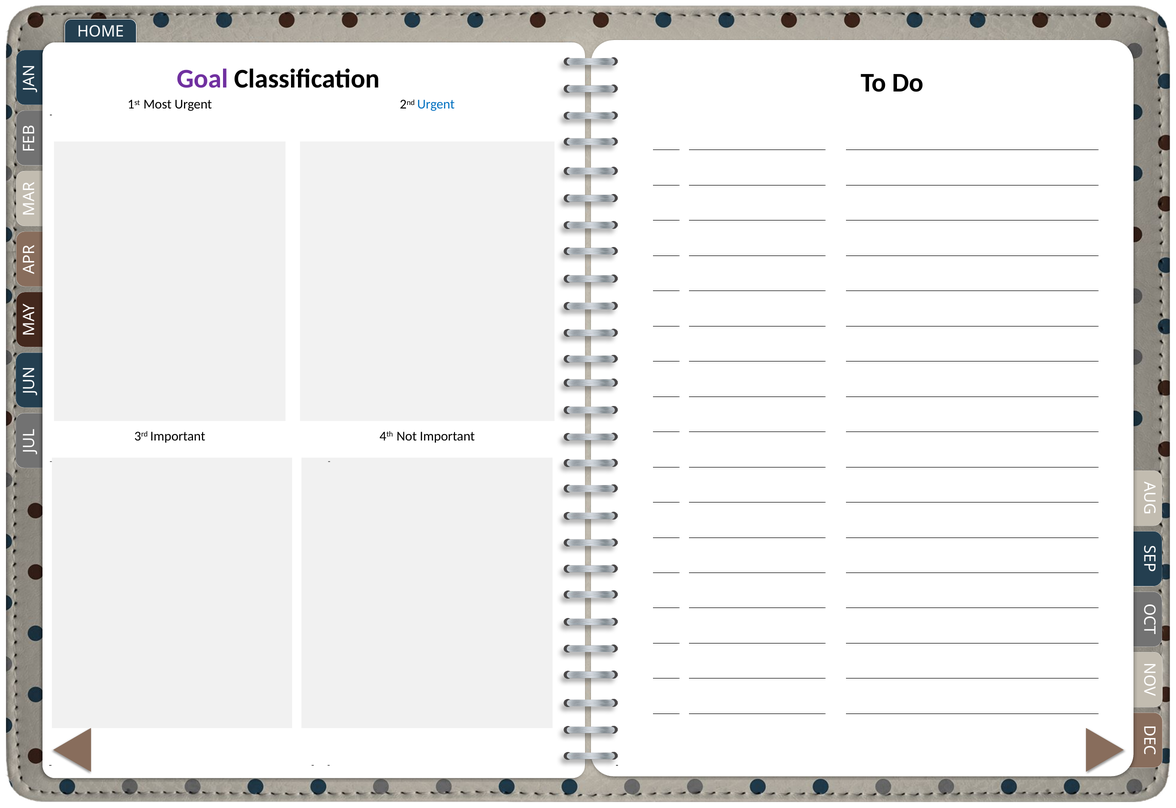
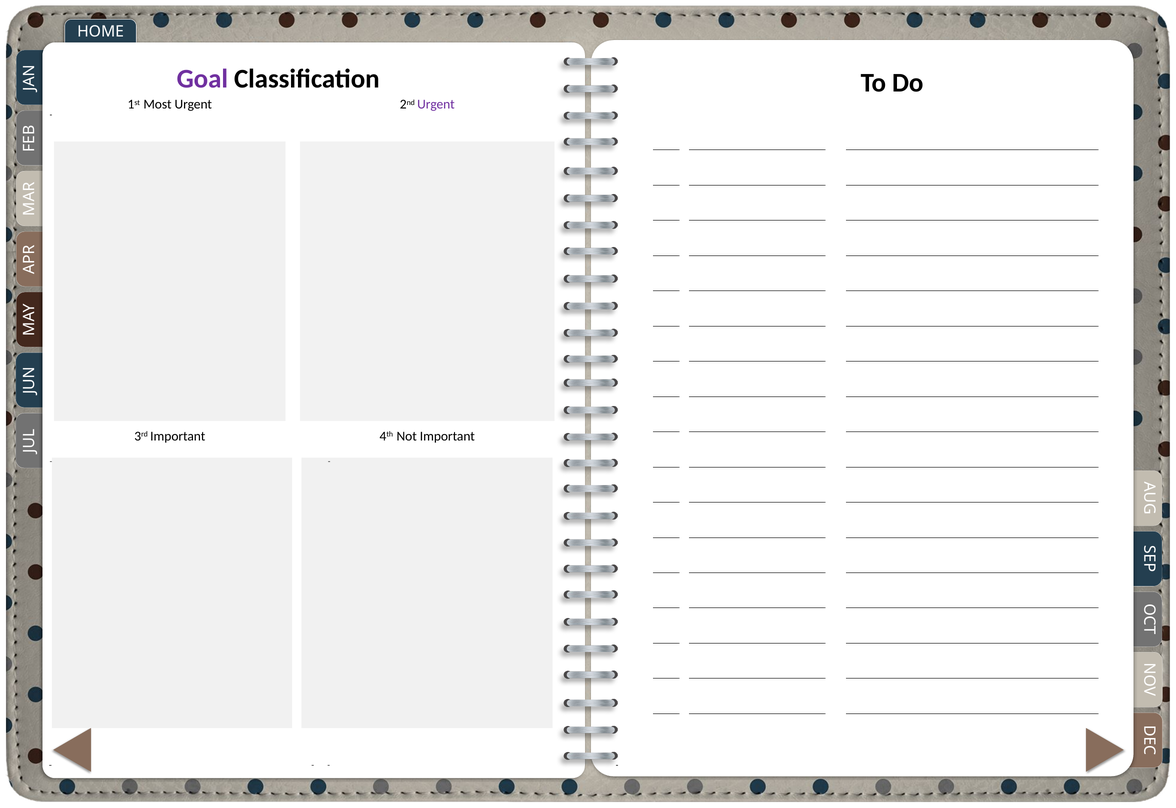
Urgent at (436, 104) colour: blue -> purple
